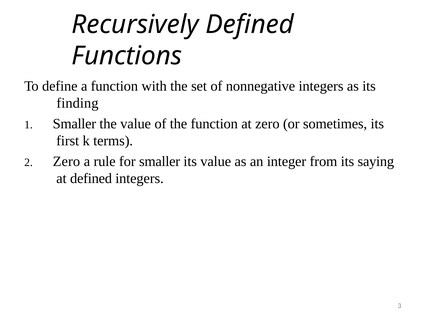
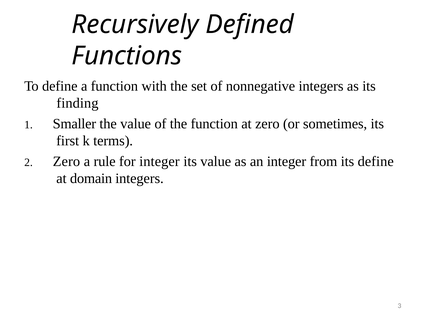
for smaller: smaller -> integer
its saying: saying -> define
at defined: defined -> domain
